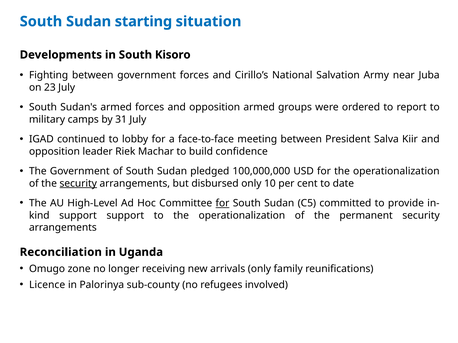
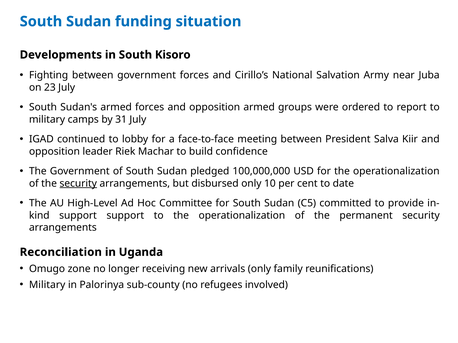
starting: starting -> funding
for at (222, 204) underline: present -> none
Licence at (47, 285): Licence -> Military
